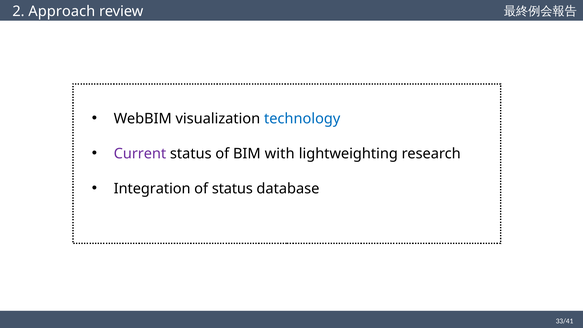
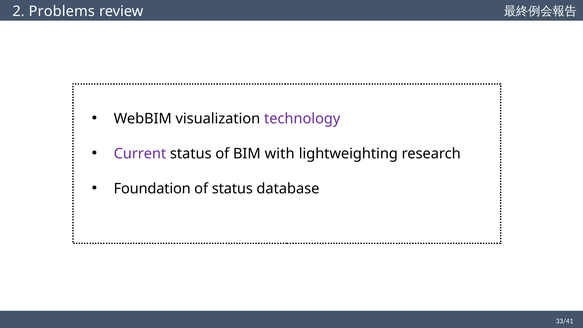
Approach: Approach -> Problems
technology colour: blue -> purple
Integration: Integration -> Foundation
